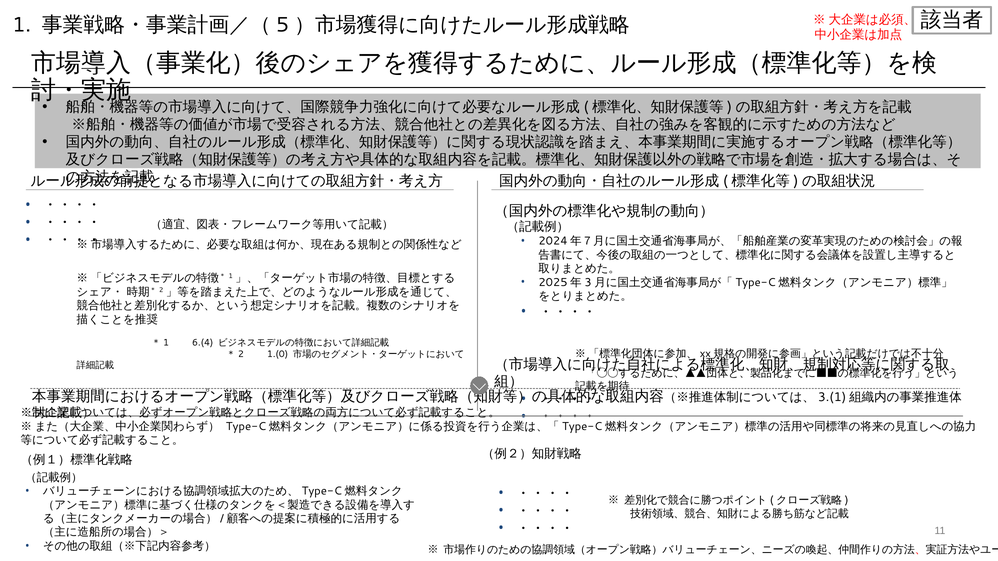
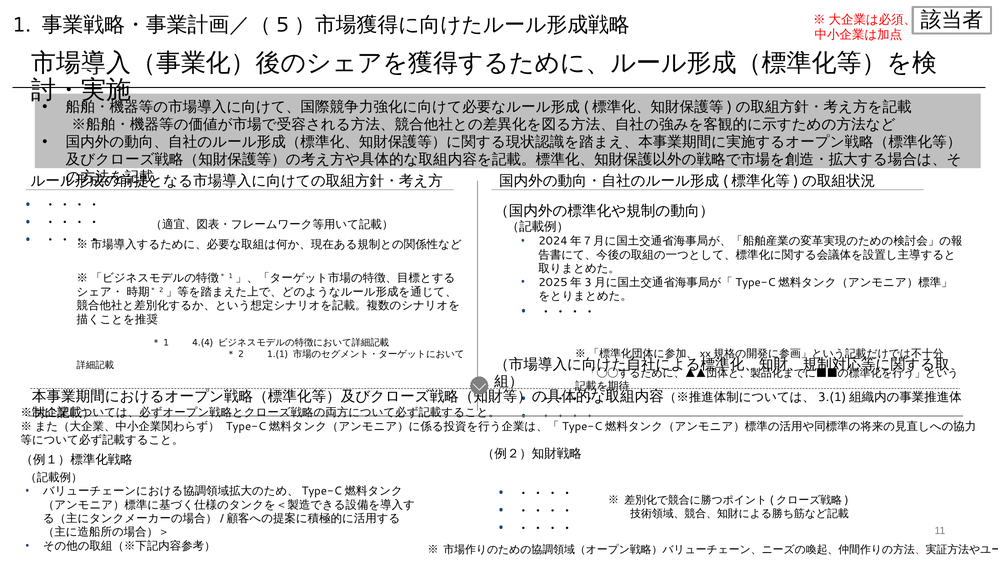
6.(4: 6.(4 -> 4.(4
1.(0: 1.(0 -> 1.(1
